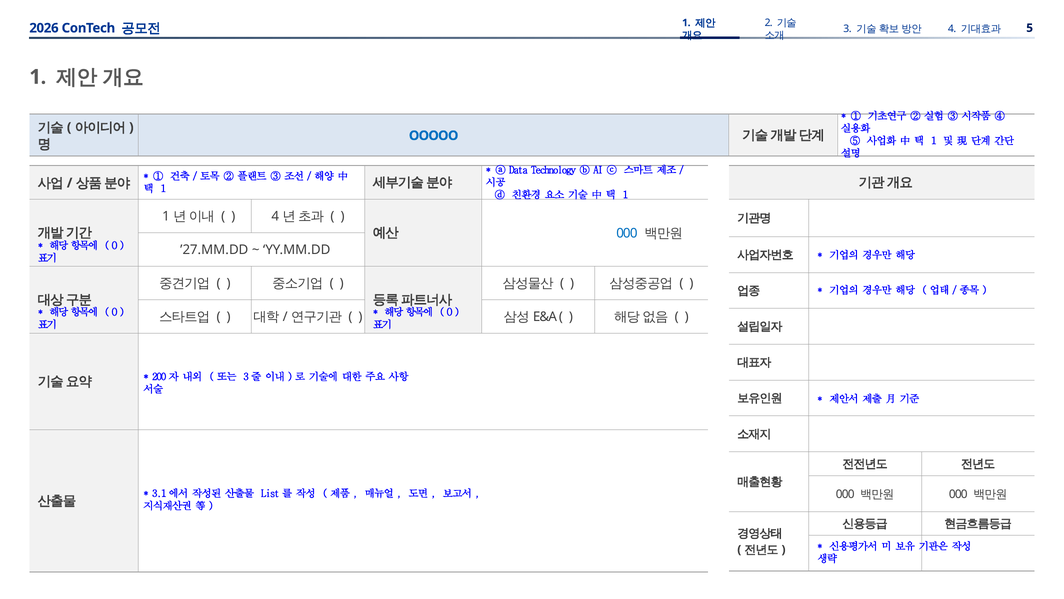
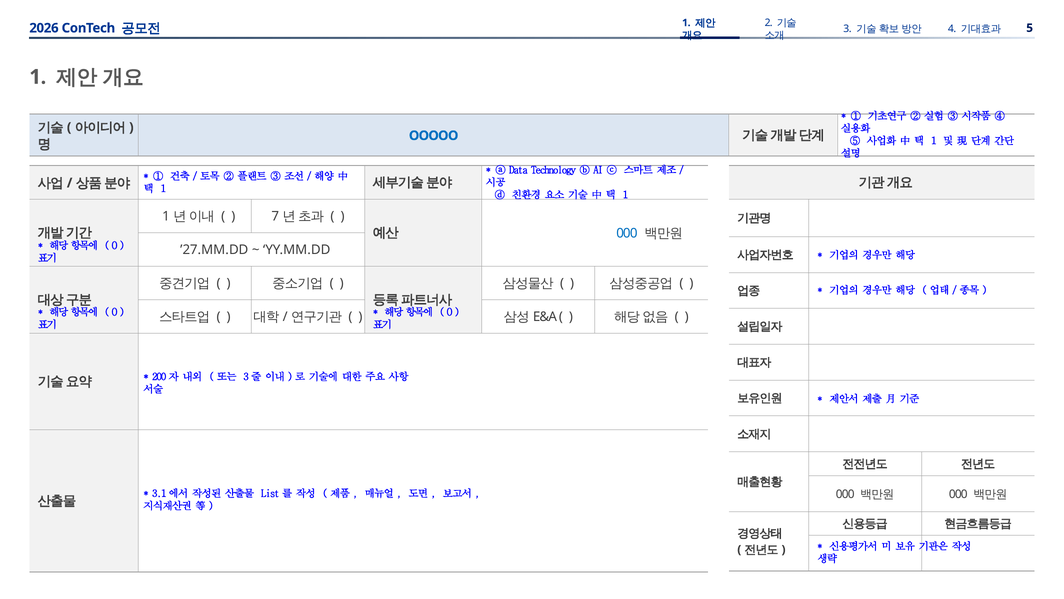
4 at (275, 216): 4 -> 7
